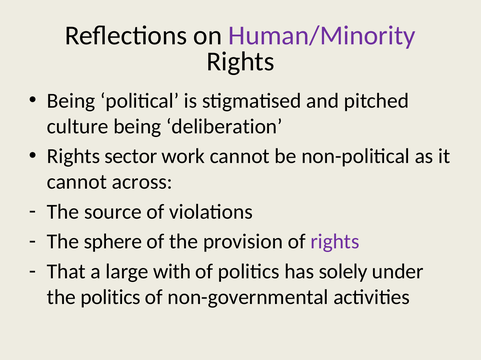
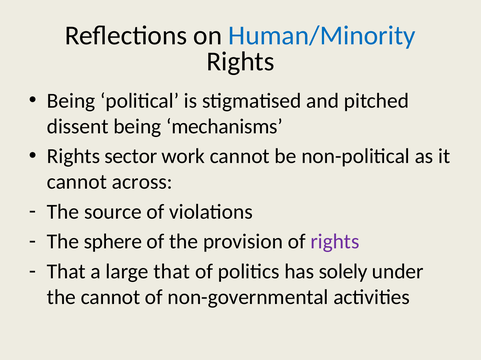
Human/Minority colour: purple -> blue
culture: culture -> dissent
deliberation: deliberation -> mechanisms
large with: with -> that
the politics: politics -> cannot
